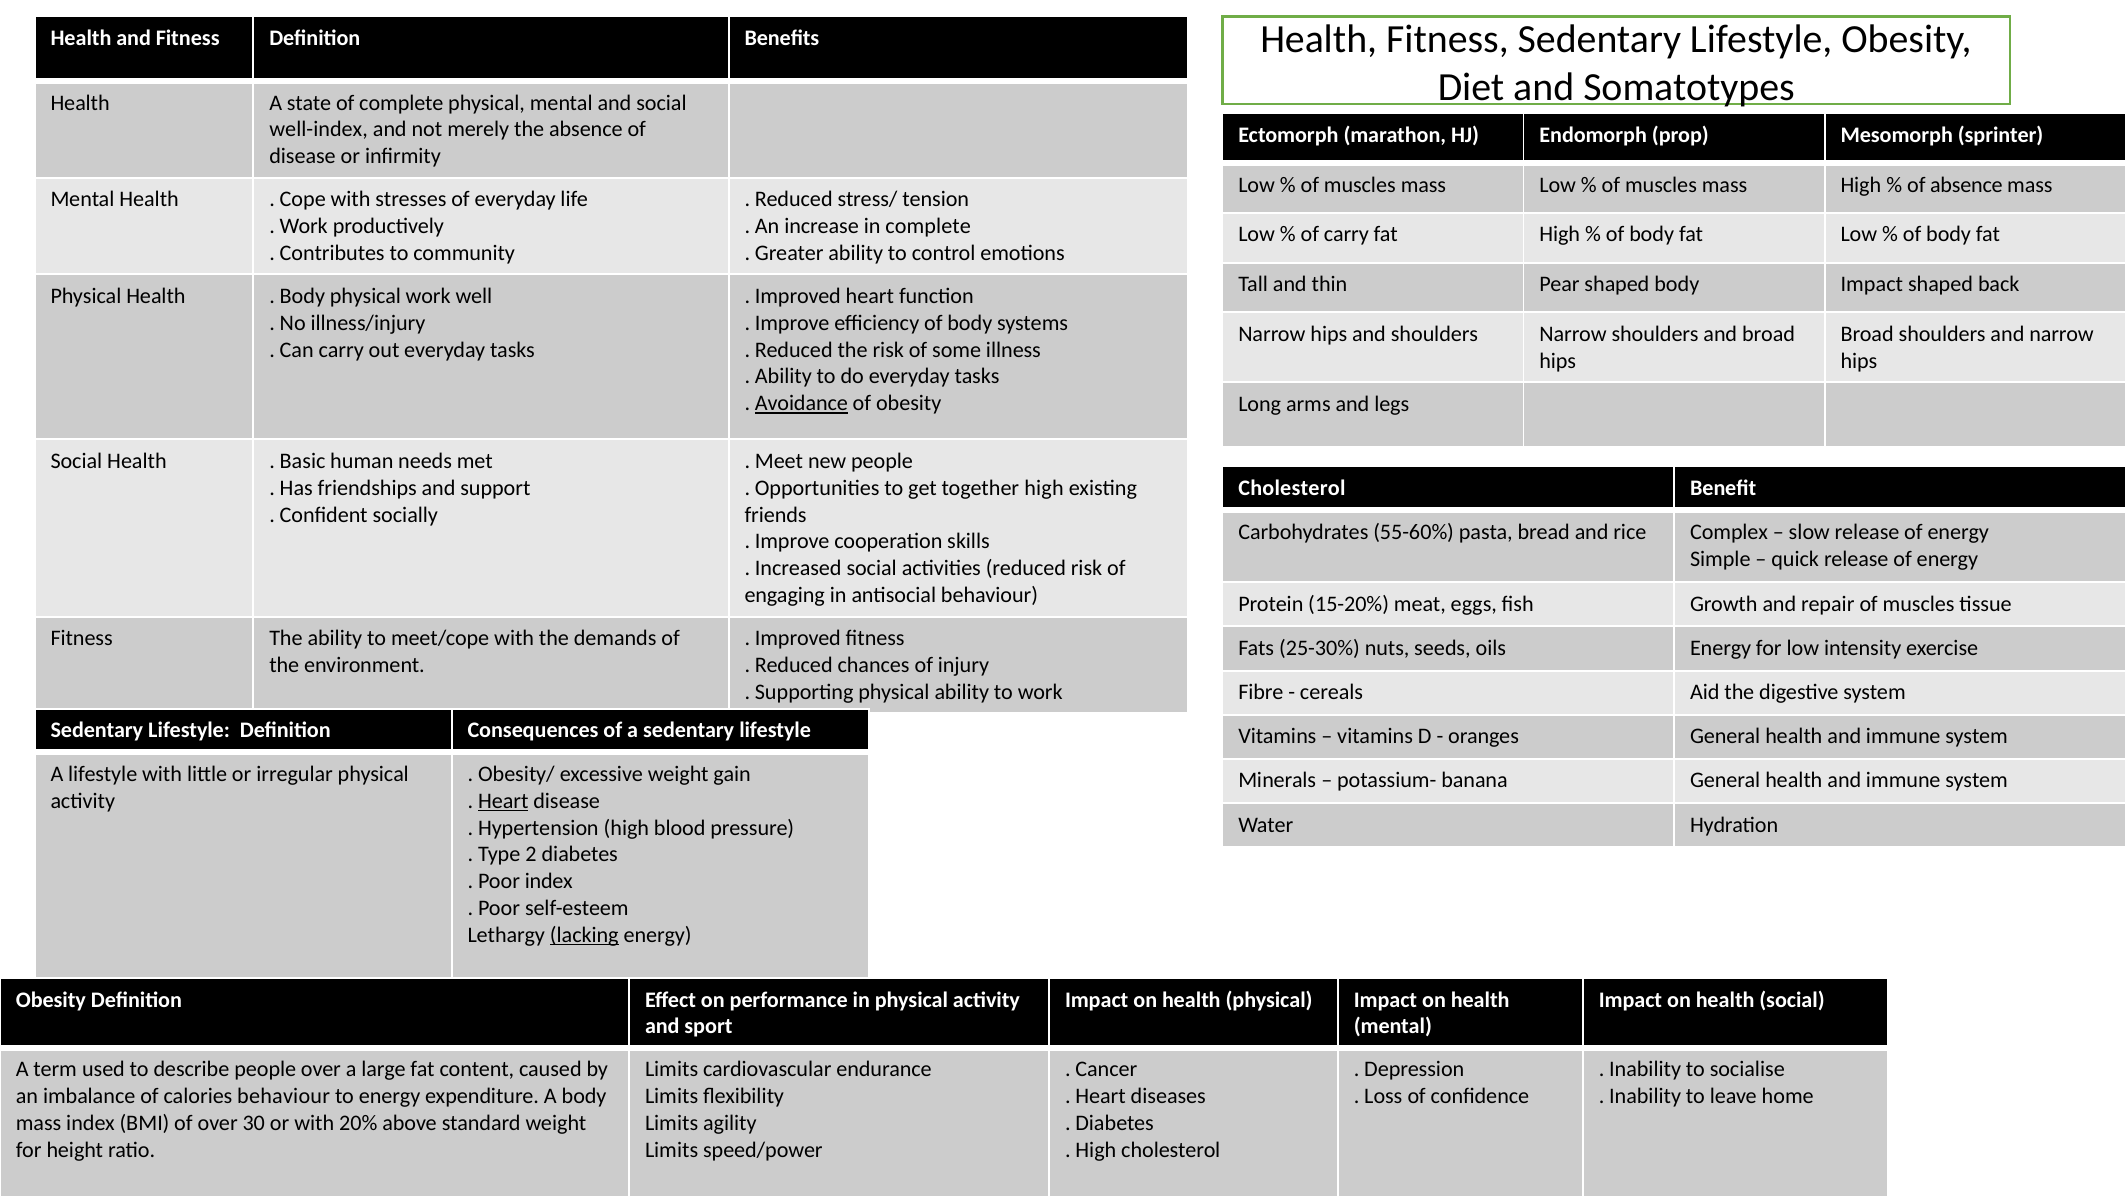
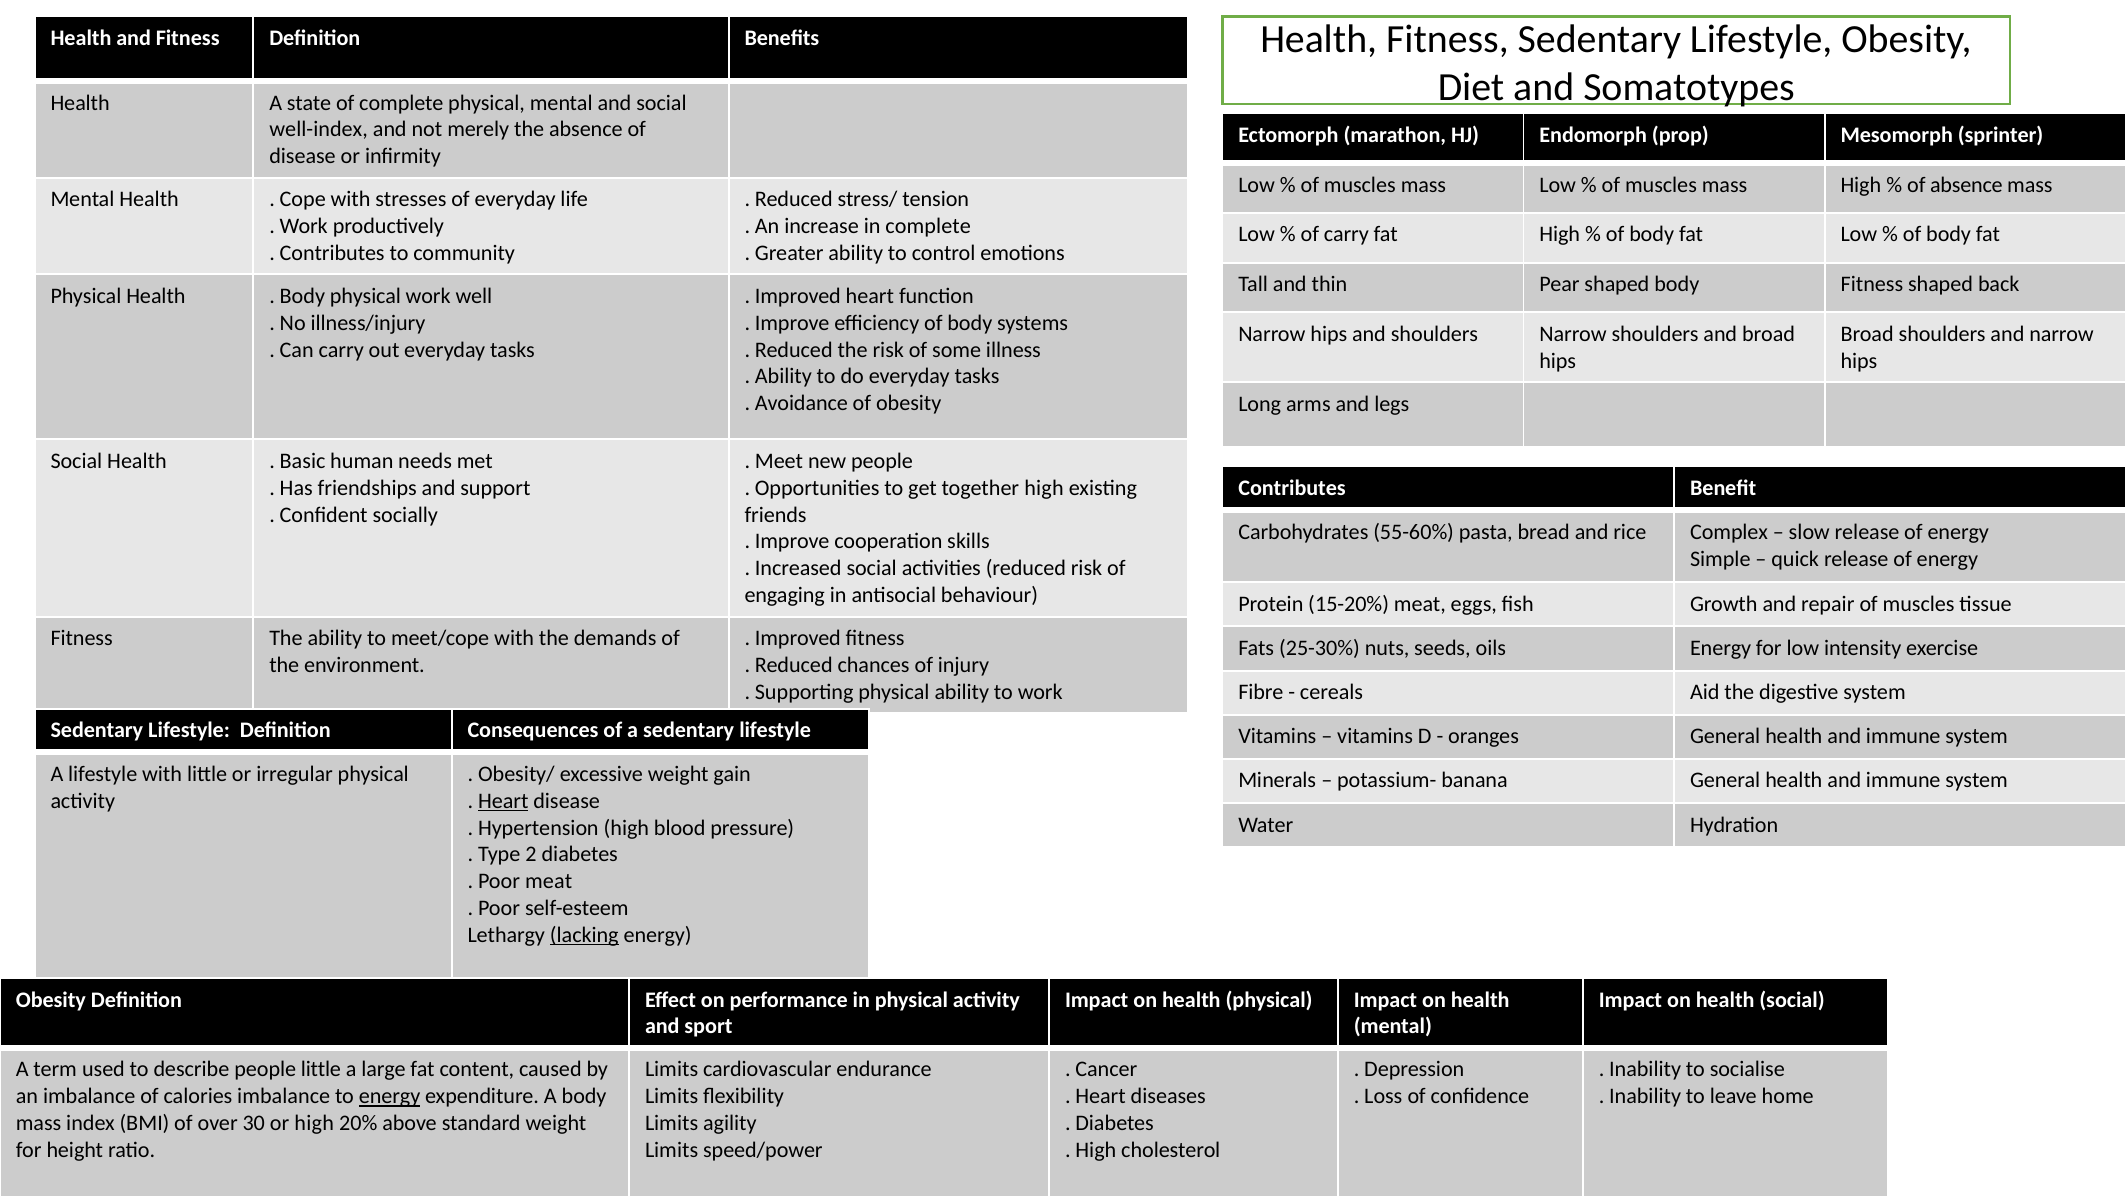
body Impact: Impact -> Fitness
Avoidance underline: present -> none
Cholesterol at (1292, 488): Cholesterol -> Contributes
Poor index: index -> meat
people over: over -> little
calories behaviour: behaviour -> imbalance
energy at (390, 1096) underline: none -> present
or with: with -> high
